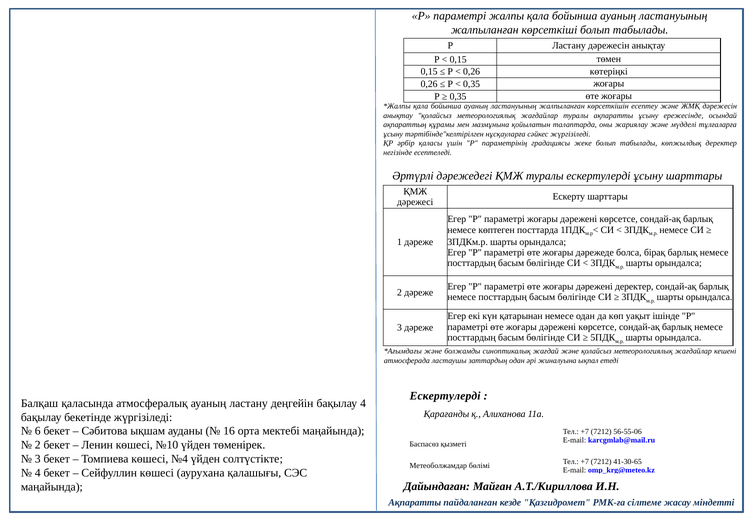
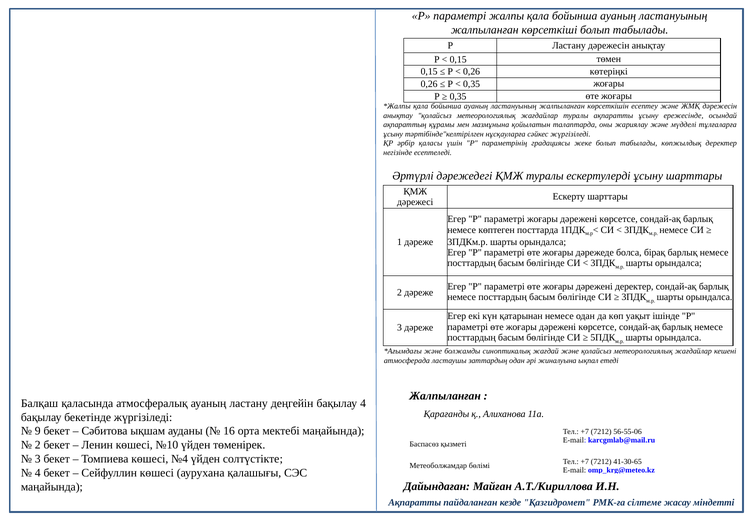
Ескертулерді at (445, 396): Ескертулерді -> Жалпыланған
6: 6 -> 9
